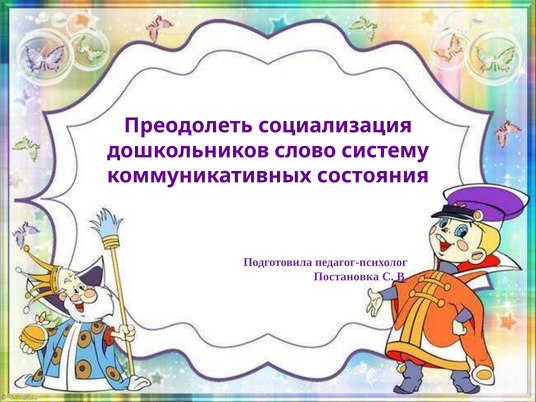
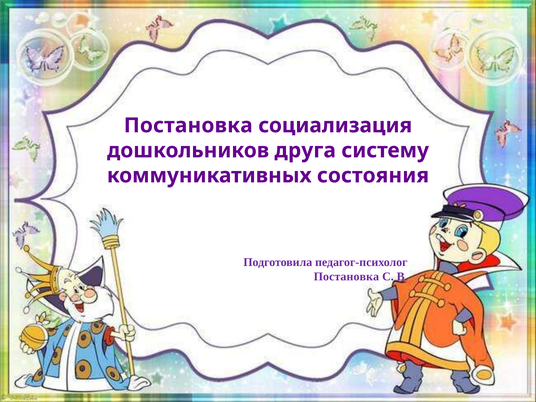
Преодолеть at (188, 125): Преодолеть -> Постановка
слово: слово -> друга
